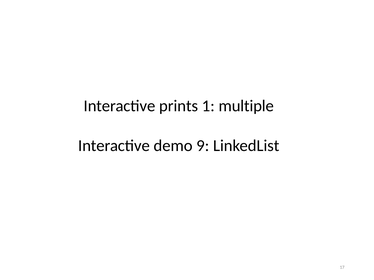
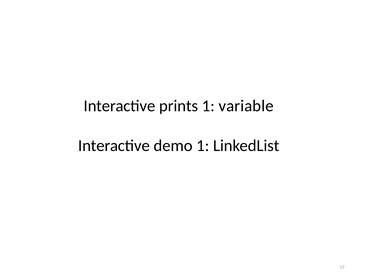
multiple: multiple -> variable
demo 9: 9 -> 1
